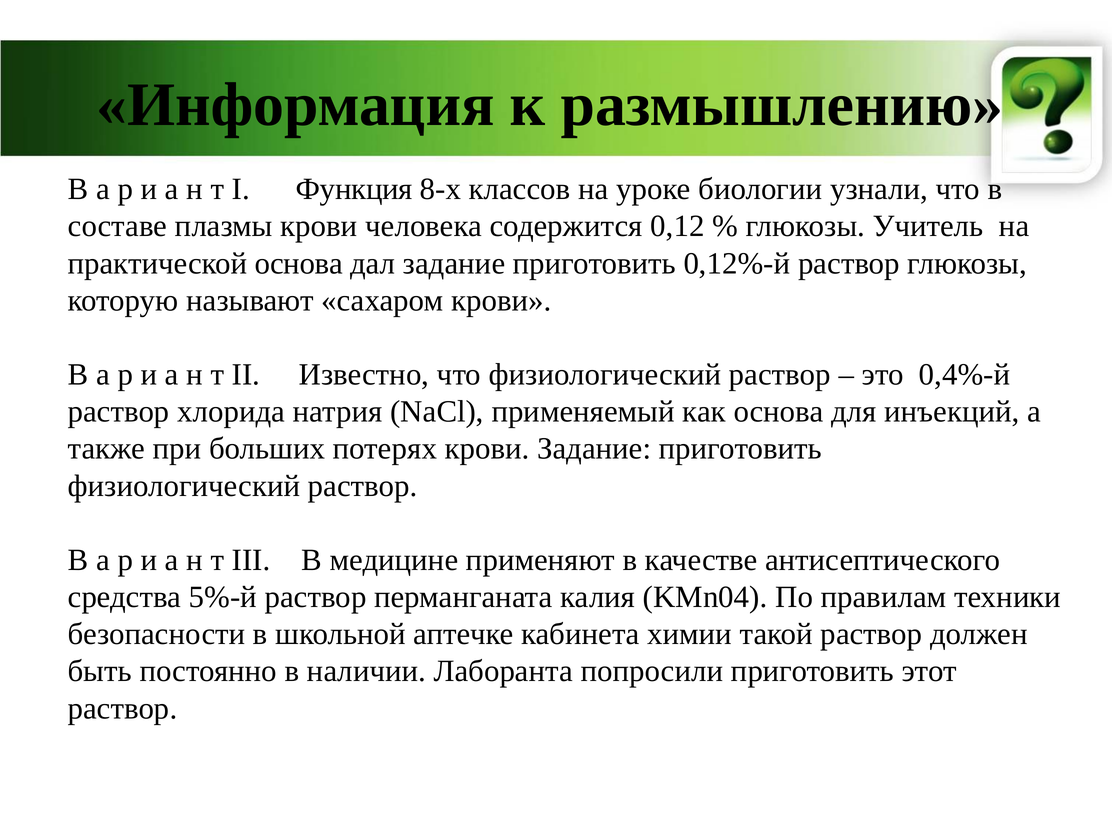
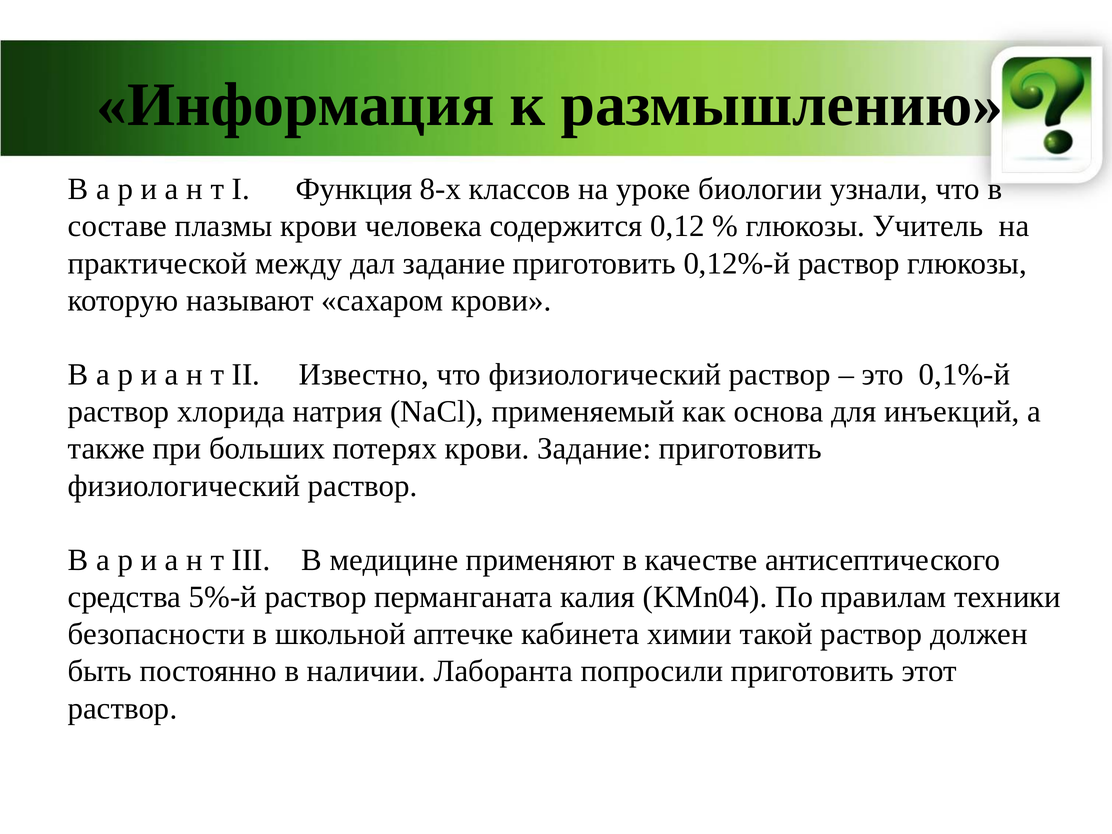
практической основа: основа -> между
0,4%-й: 0,4%-й -> 0,1%-й
